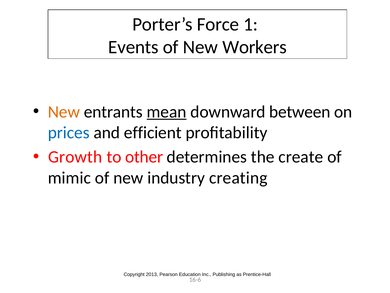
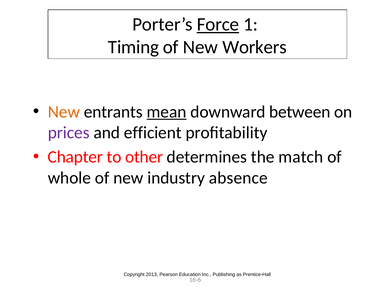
Force underline: none -> present
Events: Events -> Timing
prices colour: blue -> purple
Growth: Growth -> Chapter
create: create -> match
mimic: mimic -> whole
creating: creating -> absence
